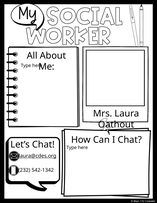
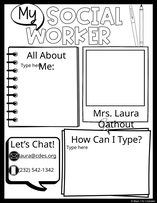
I Chat: Chat -> Type
